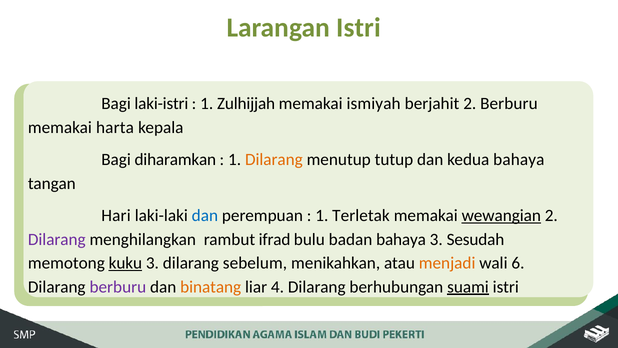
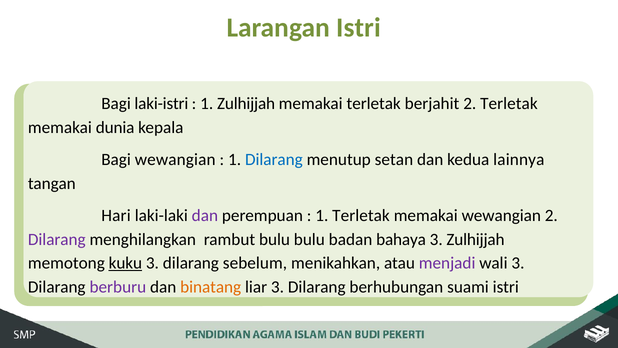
memakai ismiyah: ismiyah -> terletak
2 Berburu: Berburu -> Terletak
harta: harta -> dunia
Bagi diharamkan: diharamkan -> wewangian
Dilarang at (274, 159) colour: orange -> blue
tutup: tutup -> setan
kedua bahaya: bahaya -> lainnya
dan at (205, 215) colour: blue -> purple
wewangian at (501, 215) underline: present -> none
rambut ifrad: ifrad -> bulu
3 Sesudah: Sesudah -> Zulhijjah
menjadi colour: orange -> purple
wali 6: 6 -> 3
liar 4: 4 -> 3
suami underline: present -> none
